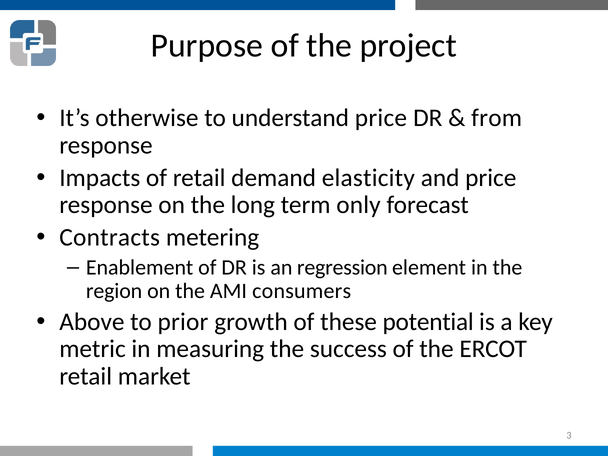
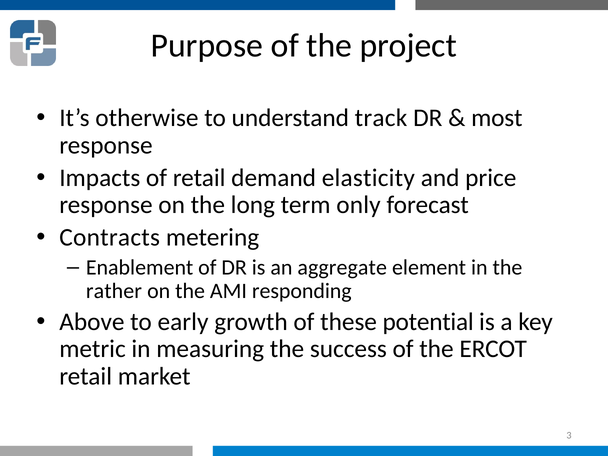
understand price: price -> track
from: from -> most
regression: regression -> aggregate
region: region -> rather
consumers: consumers -> responding
prior: prior -> early
